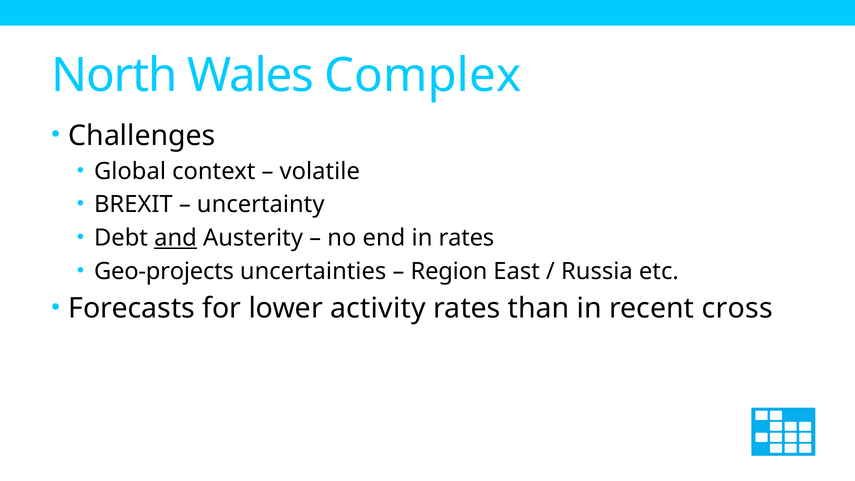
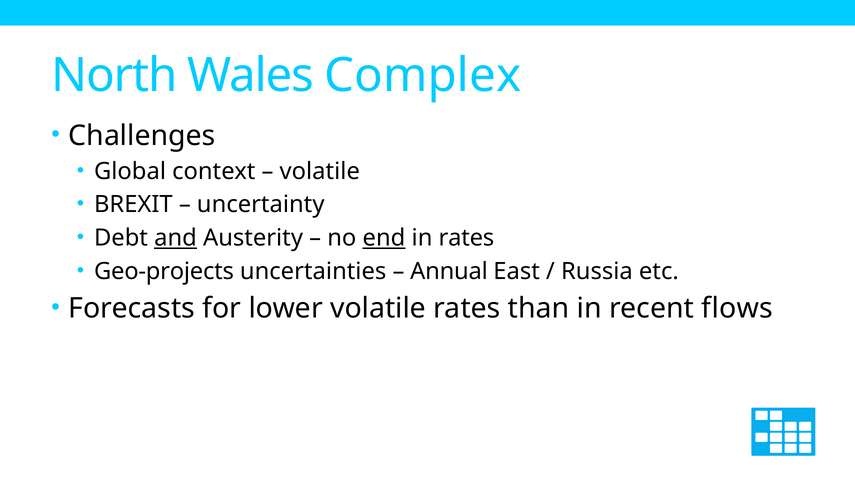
end underline: none -> present
Region: Region -> Annual
lower activity: activity -> volatile
cross: cross -> flows
